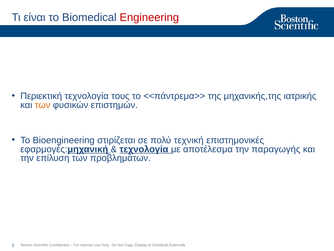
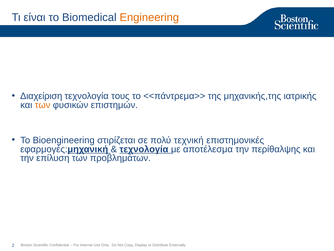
Engineering colour: red -> orange
Περιεκτική: Περιεκτική -> Διαχείριση
παραγωγής: παραγωγής -> περίθαλψης
